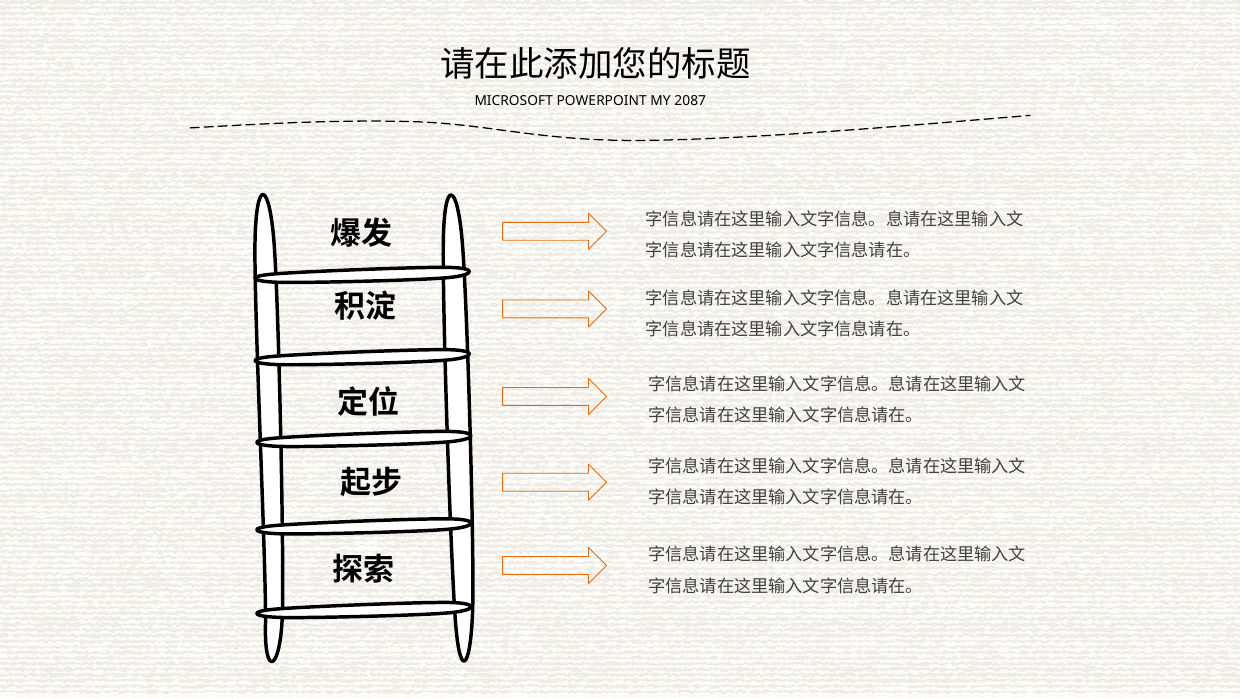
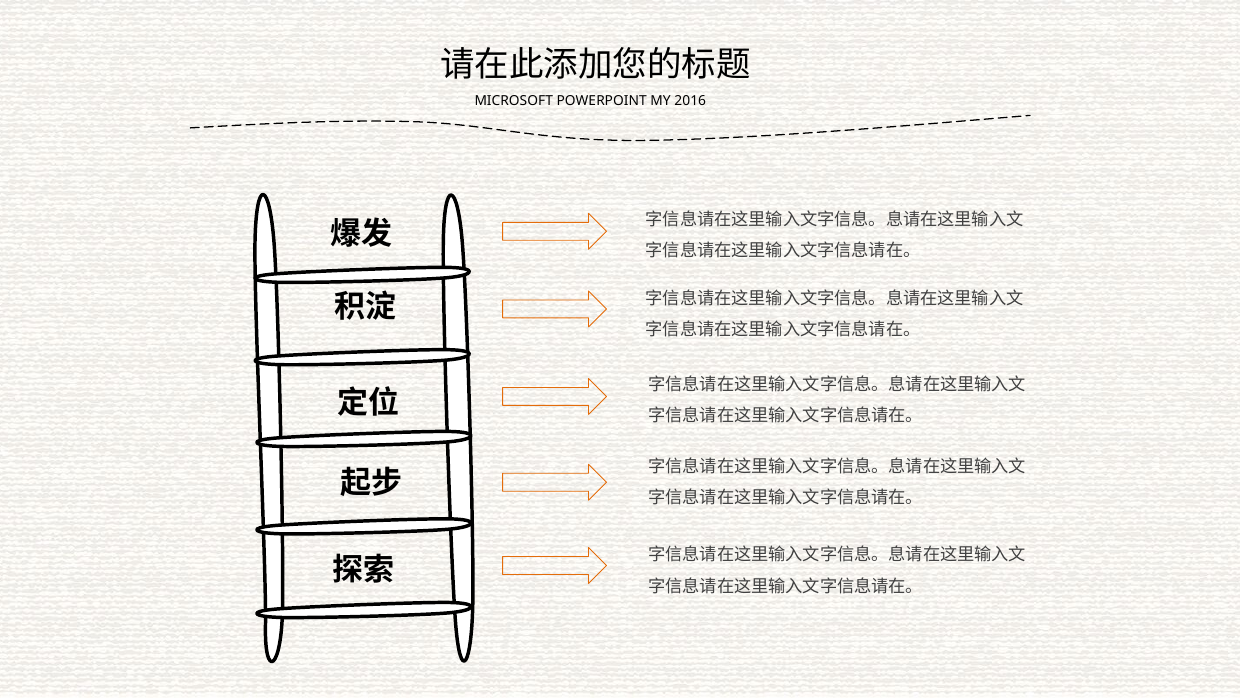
2087: 2087 -> 2016
